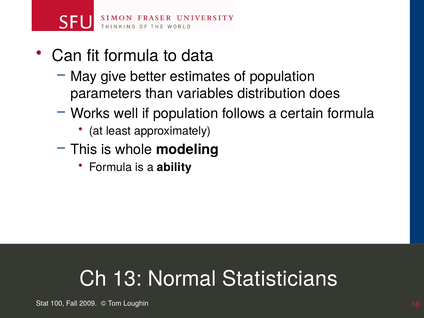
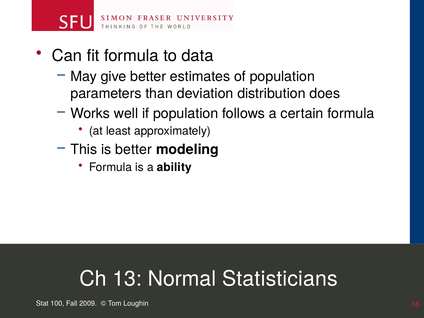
variables: variables -> deviation
is whole: whole -> better
